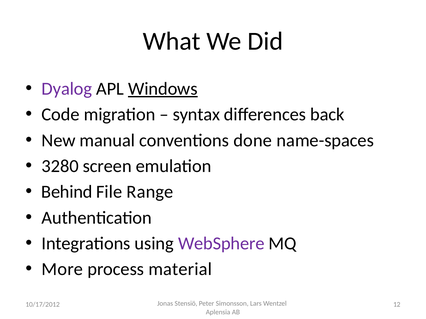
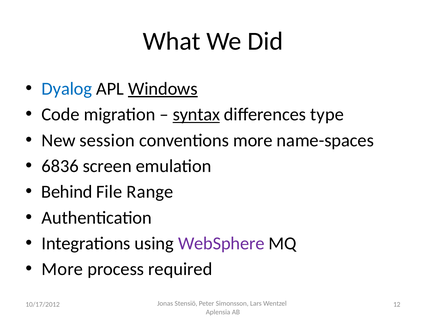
Dyalog colour: purple -> blue
syntax underline: none -> present
back: back -> type
manual: manual -> session
conventions done: done -> more
3280: 3280 -> 6836
material: material -> required
